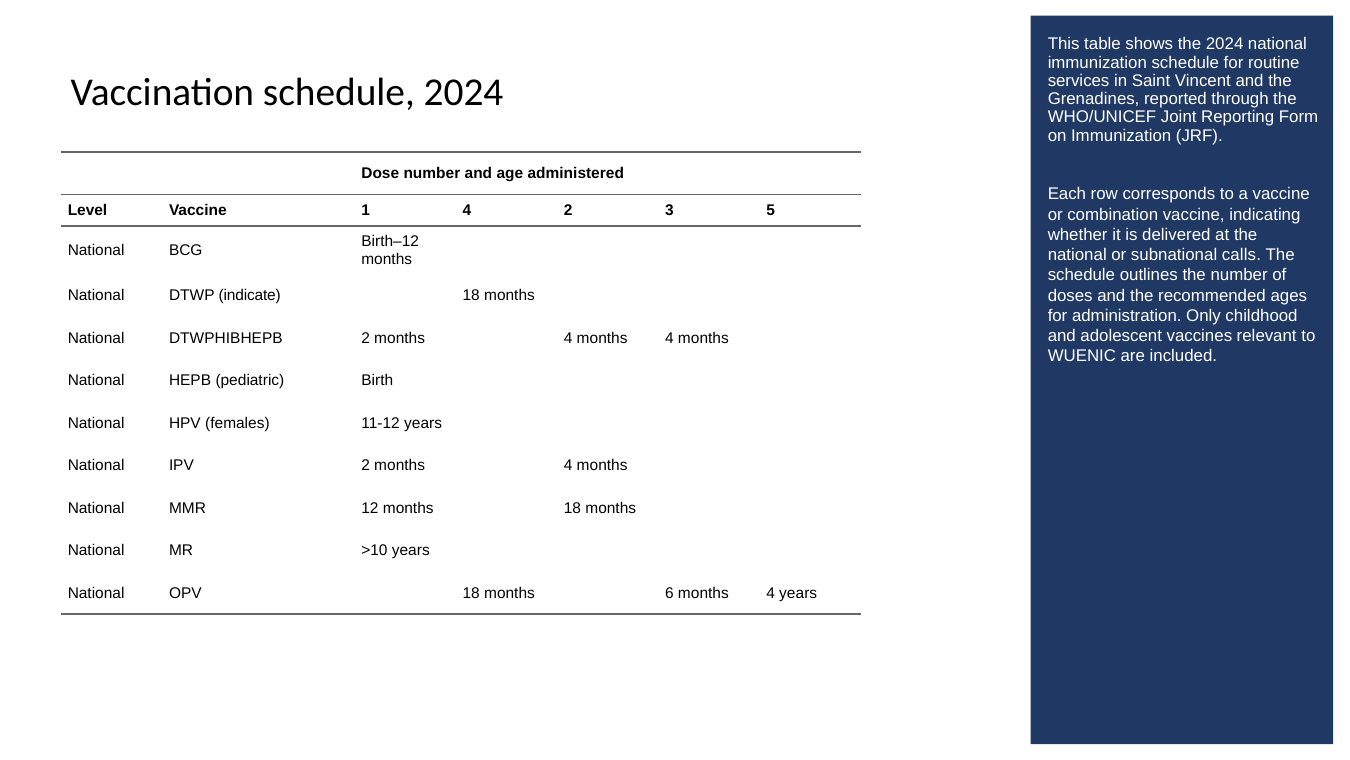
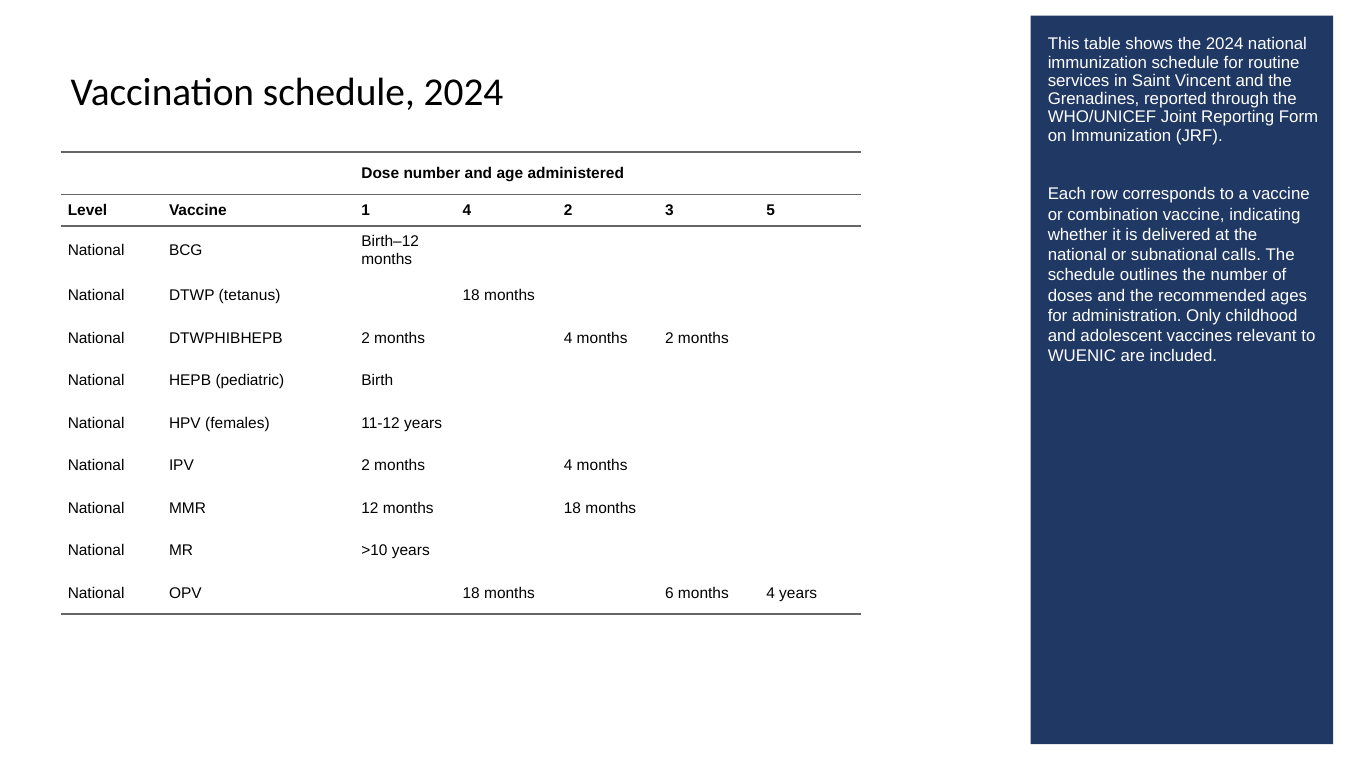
indicate: indicate -> tetanus
4 months 4: 4 -> 2
